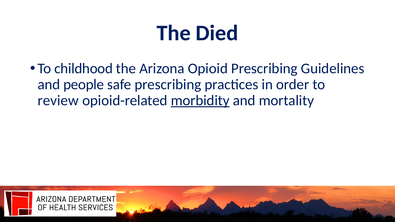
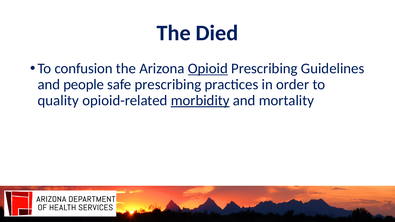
childhood: childhood -> confusion
Opioid underline: none -> present
review: review -> quality
